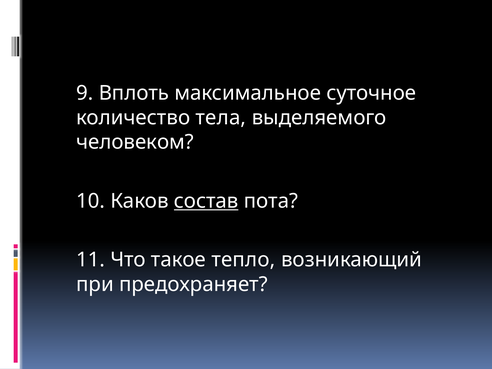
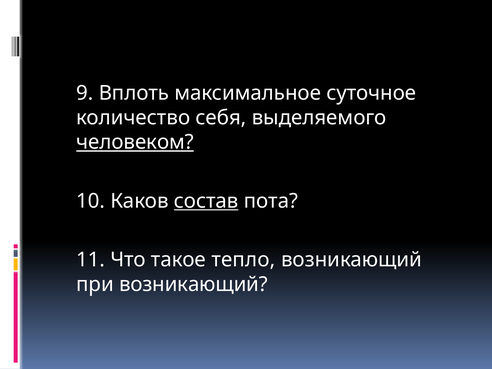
тела: тела -> себя
человеком underline: none -> present
при предохраняет: предохраняет -> возникающий
